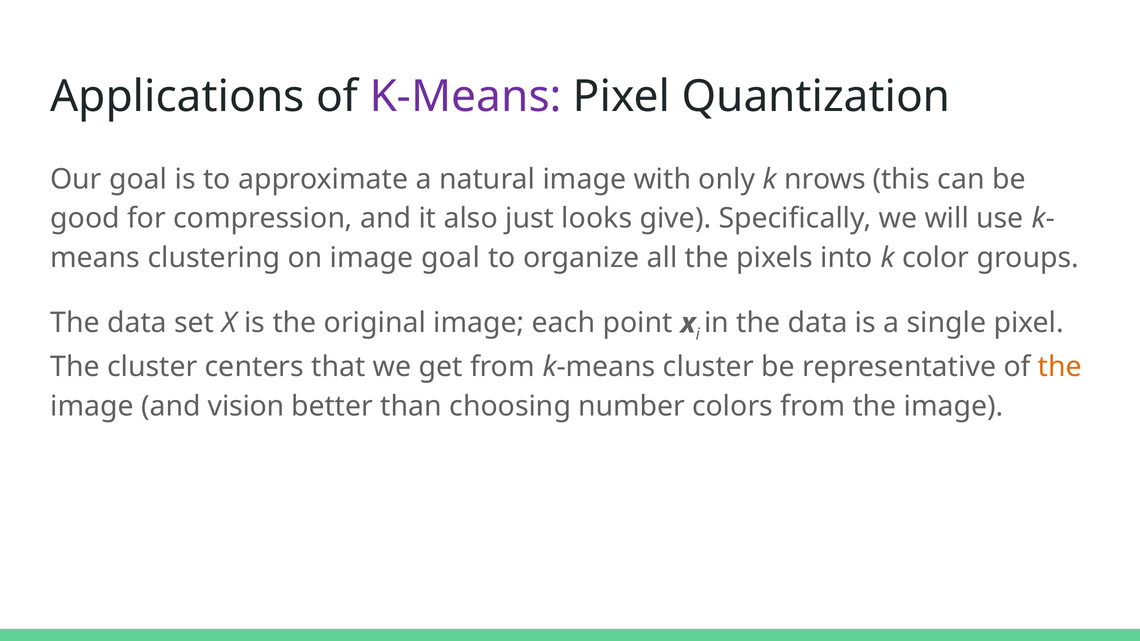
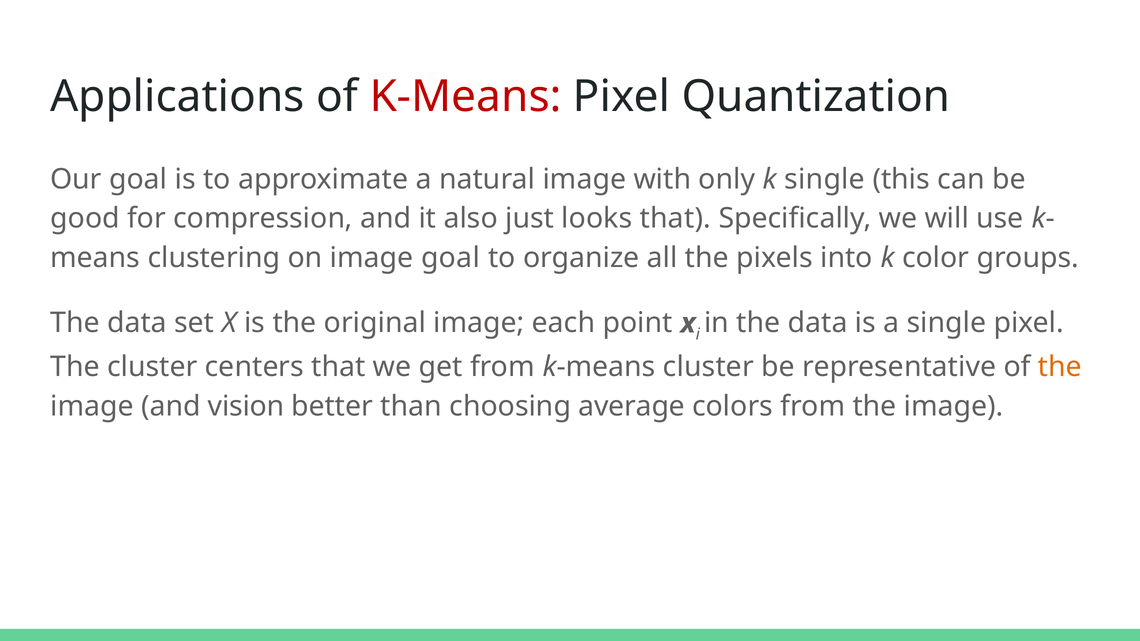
K-Means at (466, 97) colour: purple -> red
k nrows: nrows -> single
looks give: give -> that
number: number -> average
